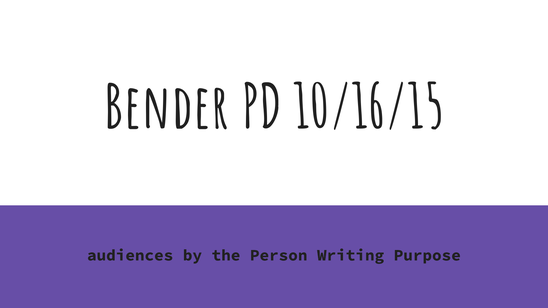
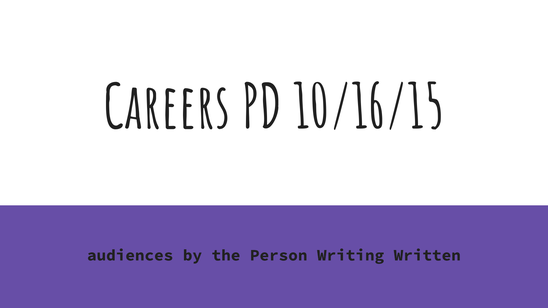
Bender: Bender -> Careers
Purpose: Purpose -> Written
